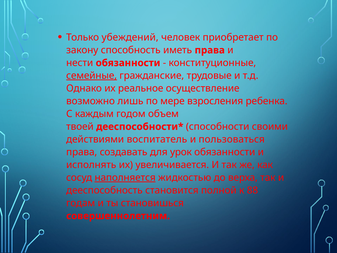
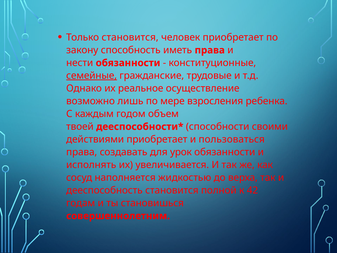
Только убеждений: убеждений -> становится
действиями воспитатель: воспитатель -> приобретает
наполняется underline: present -> none
88: 88 -> 42
